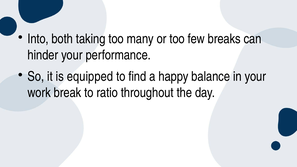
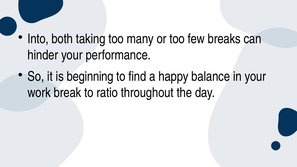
equipped: equipped -> beginning
